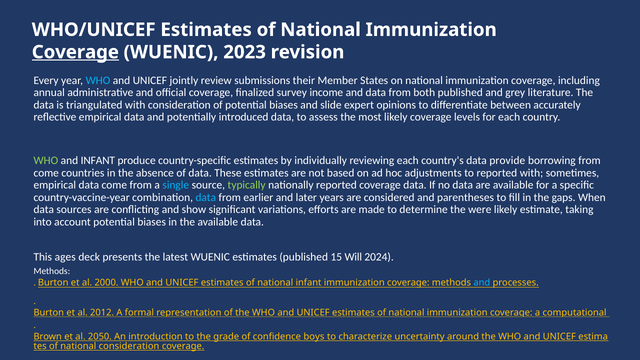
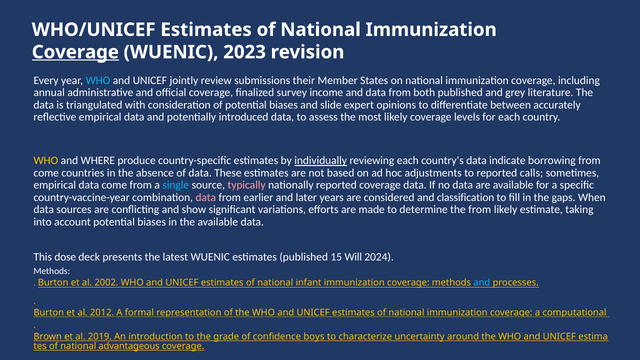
WHO at (46, 161) colour: light green -> yellow
and INFANT: INFANT -> WHERE
individually underline: none -> present
provide: provide -> indicate
reported with: with -> calls
typically colour: light green -> pink
data at (206, 197) colour: light blue -> pink
parentheses: parentheses -> classification
the were: were -> from
ages: ages -> dose
2000: 2000 -> 2002
2050: 2050 -> 2019
national consideration: consideration -> advantageous
